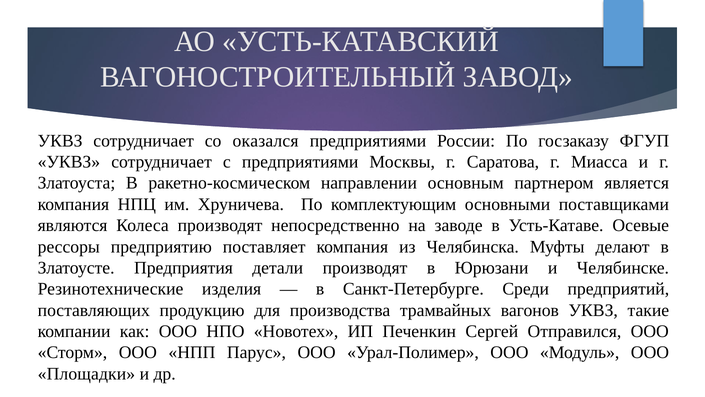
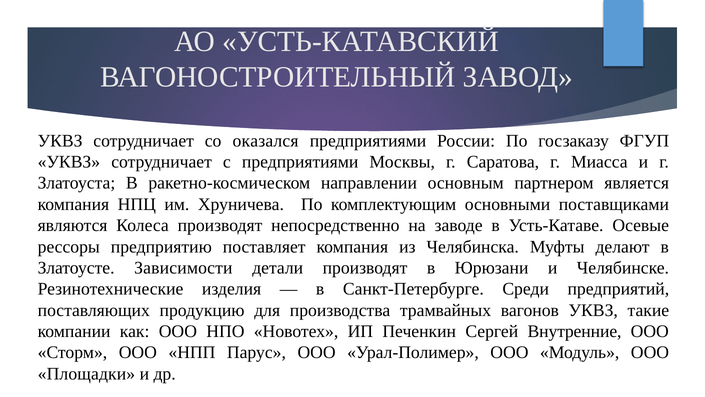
Предприятия: Предприятия -> Зависимости
Отправился: Отправился -> Внутренние
